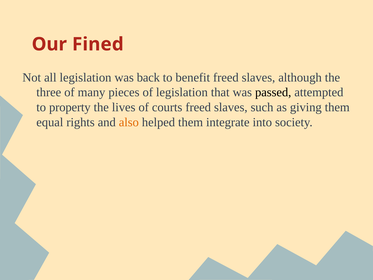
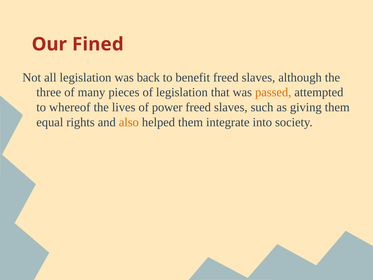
passed colour: black -> orange
property: property -> whereof
courts: courts -> power
